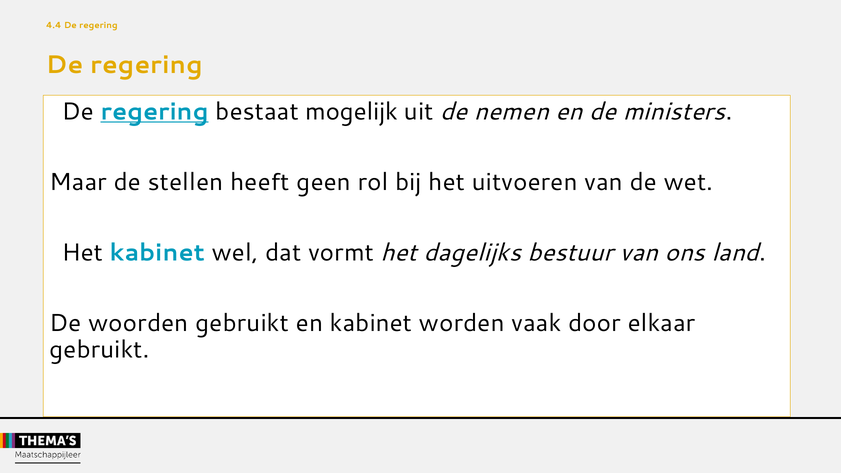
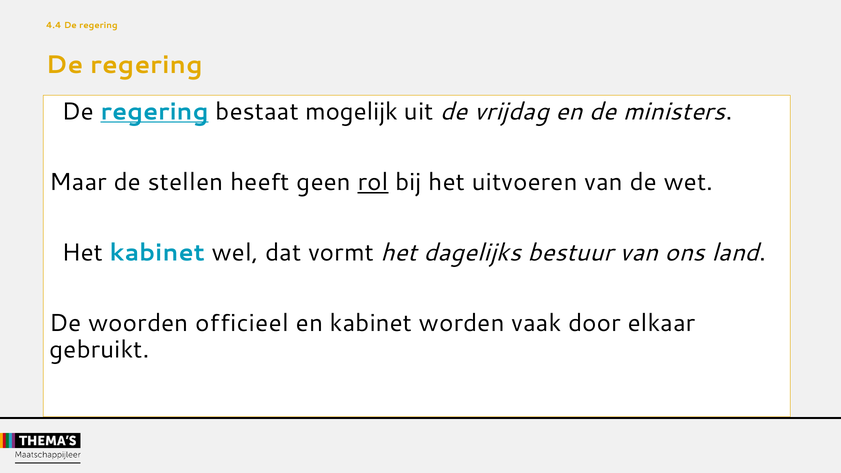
nemen: nemen -> vrijdag
rol underline: none -> present
woorden gebruikt: gebruikt -> officieel
